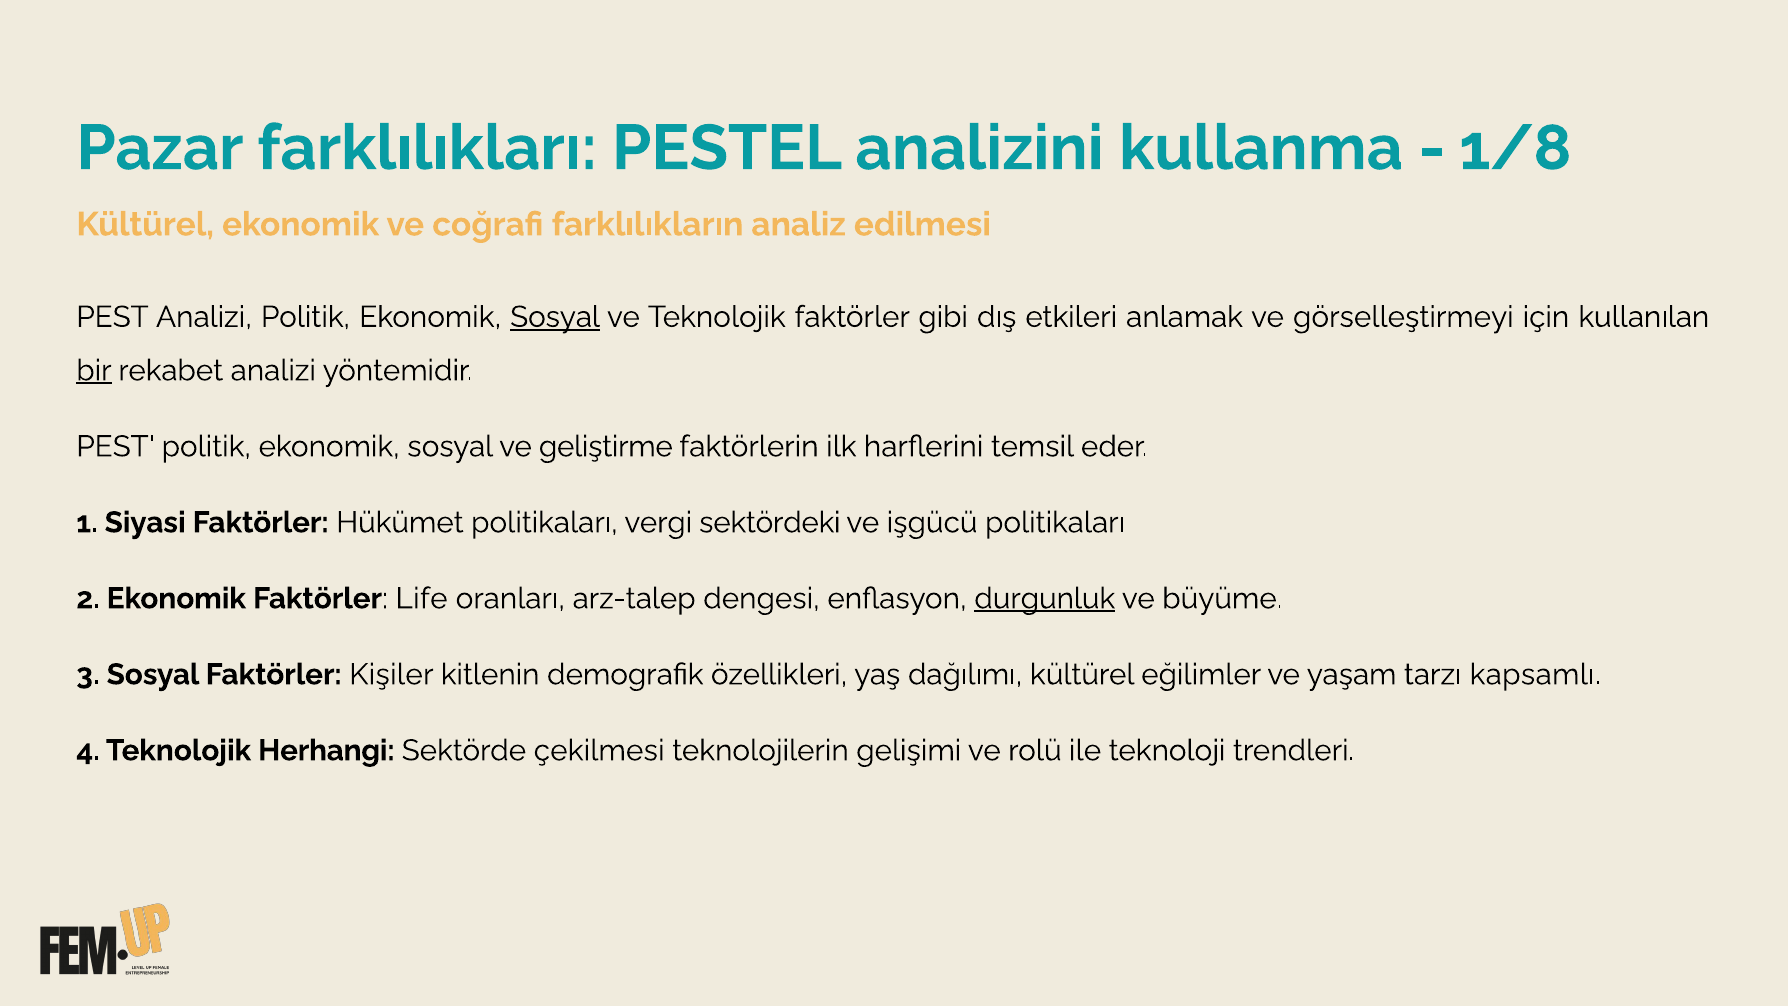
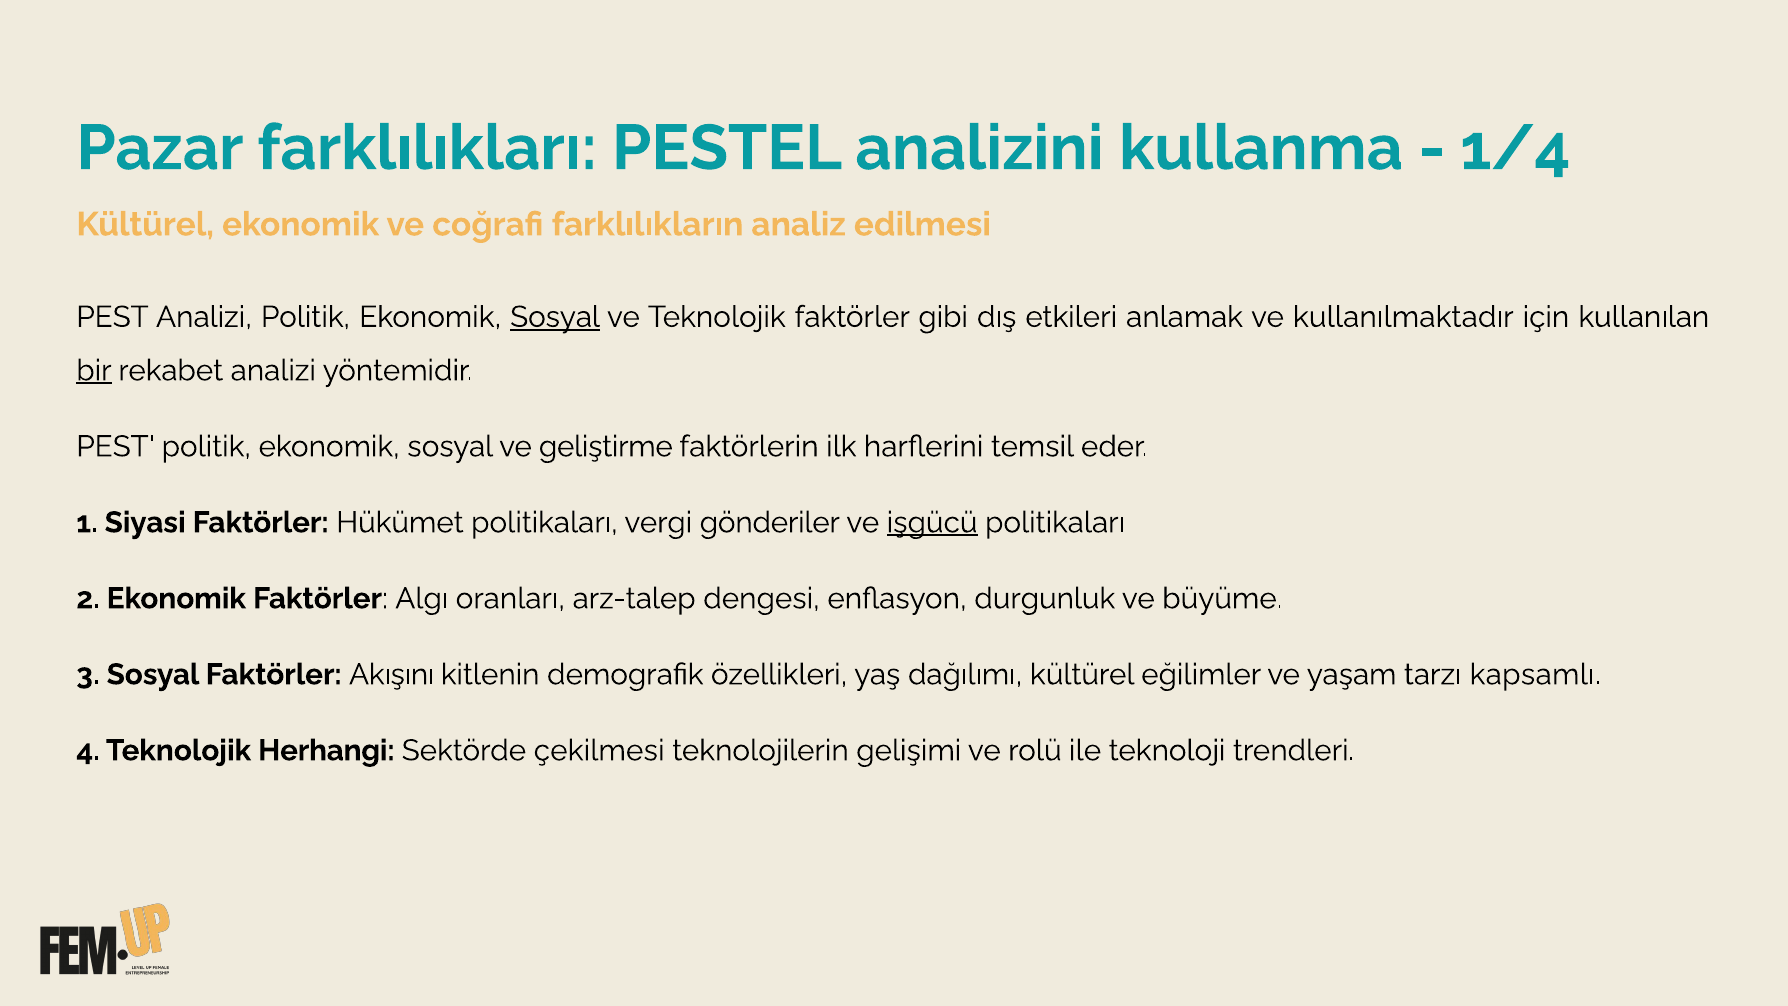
1/8: 1/8 -> 1/4
görselleştirmeyi: görselleştirmeyi -> kullanılmaktadır
sektördeki: sektördeki -> gönderiler
işgücü underline: none -> present
Life: Life -> Algı
durgunluk underline: present -> none
Kişiler: Kişiler -> Akışını
